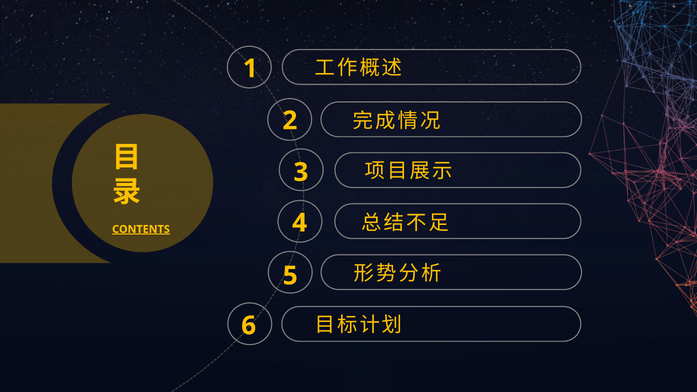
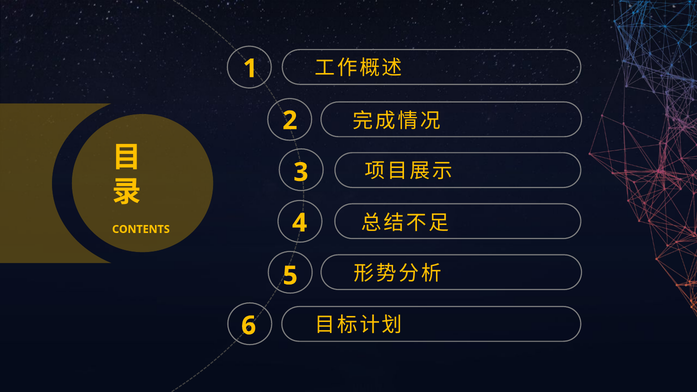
CONTENTS underline: present -> none
